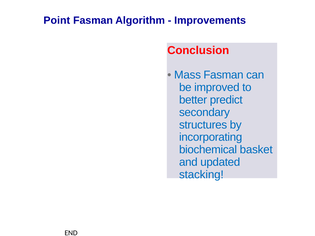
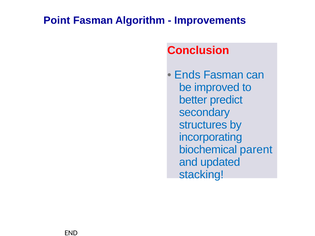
Mass: Mass -> Ends
basket: basket -> parent
